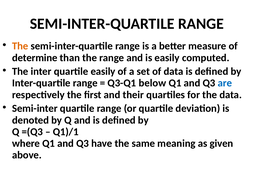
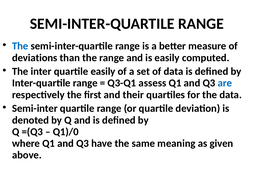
The at (20, 46) colour: orange -> blue
determine: determine -> deviations
below: below -> assess
Q1)/1: Q1)/1 -> Q1)/0
